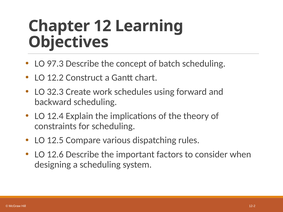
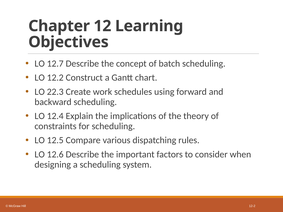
97.3: 97.3 -> 12.7
32.3: 32.3 -> 22.3
